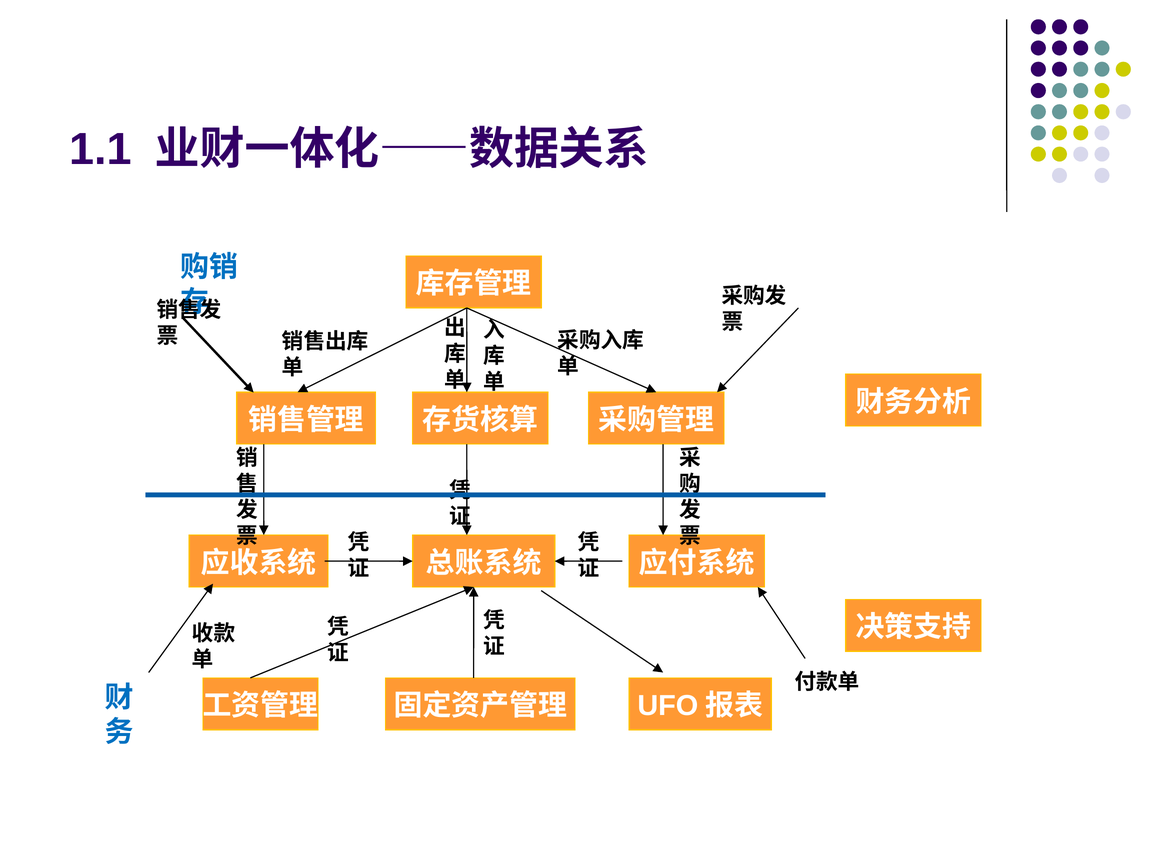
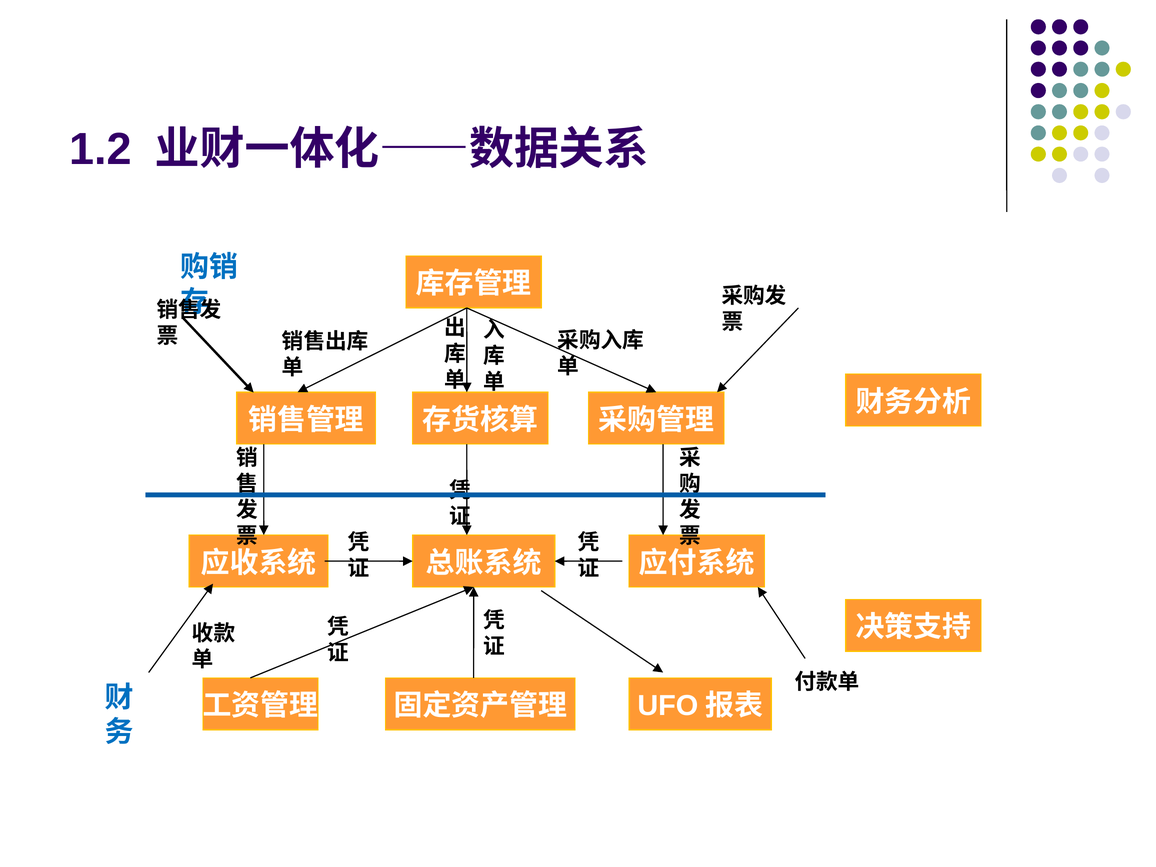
1.1: 1.1 -> 1.2
